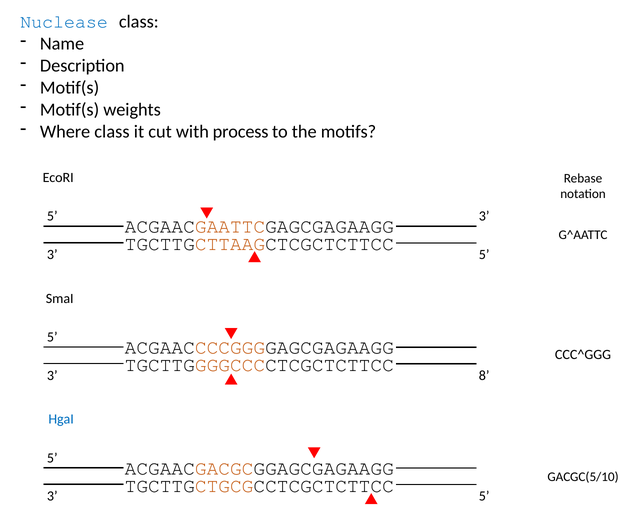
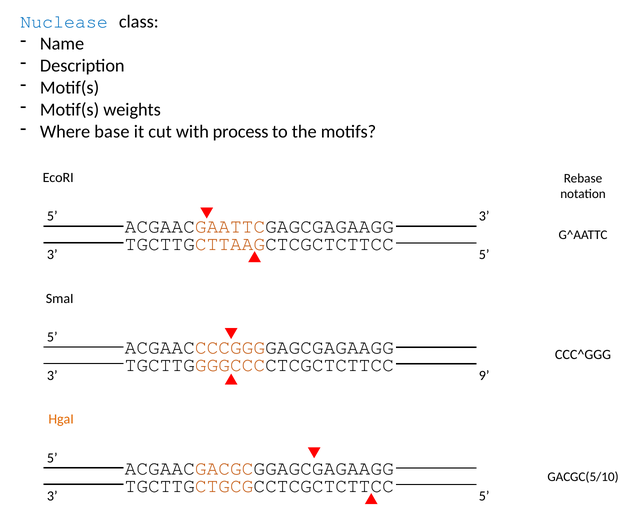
Where class: class -> base
8: 8 -> 9
HgaI colour: blue -> orange
